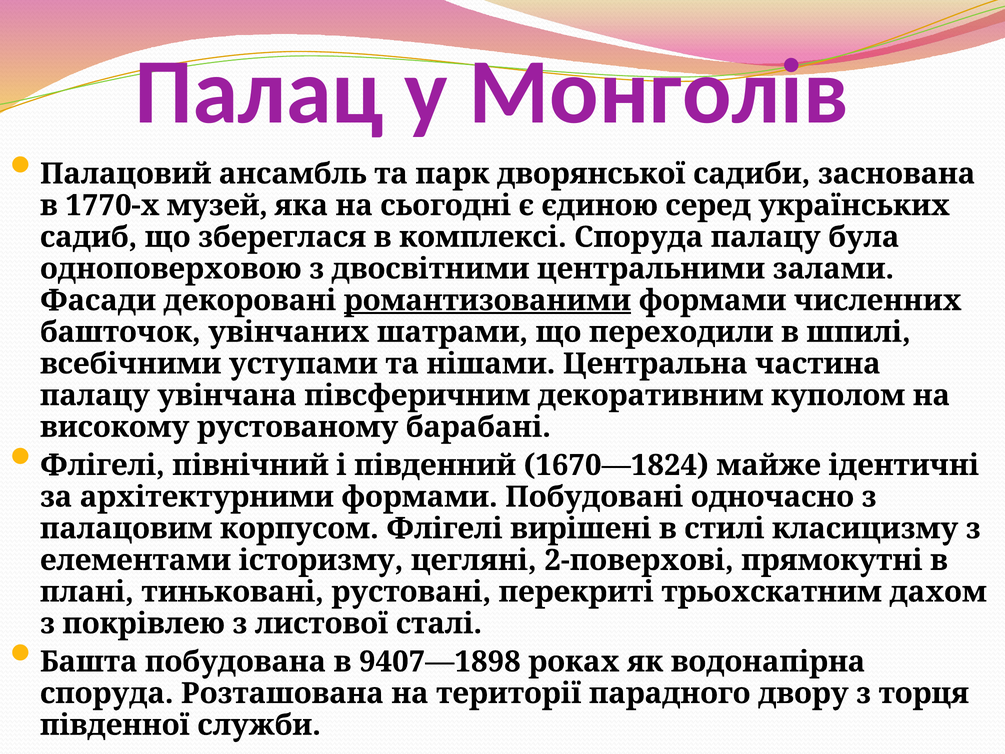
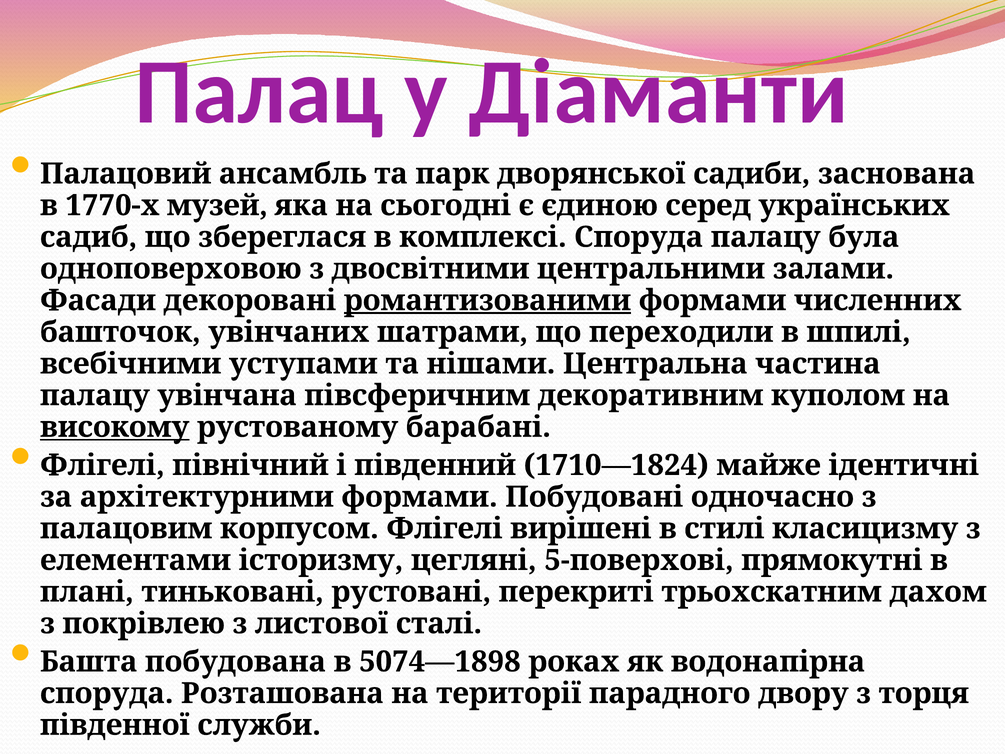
Монголів: Монголів -> Діаманти
високому underline: none -> present
1670—1824: 1670—1824 -> 1710—1824
2-поверхові: 2-поверхові -> 5-поверхові
9407—1898: 9407—1898 -> 5074—1898
